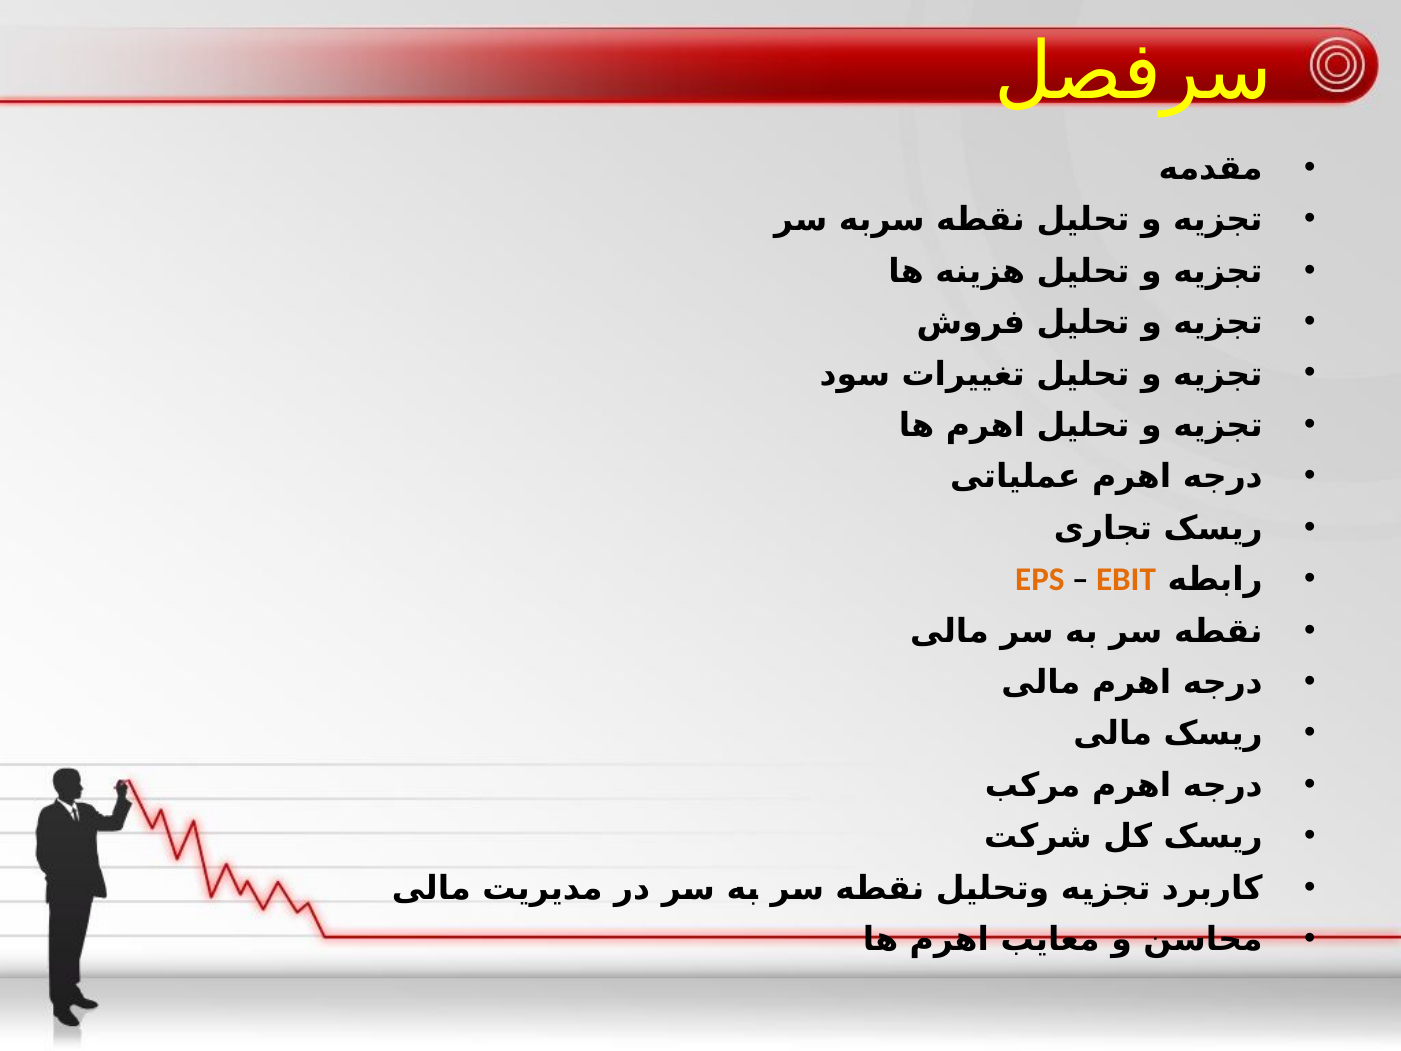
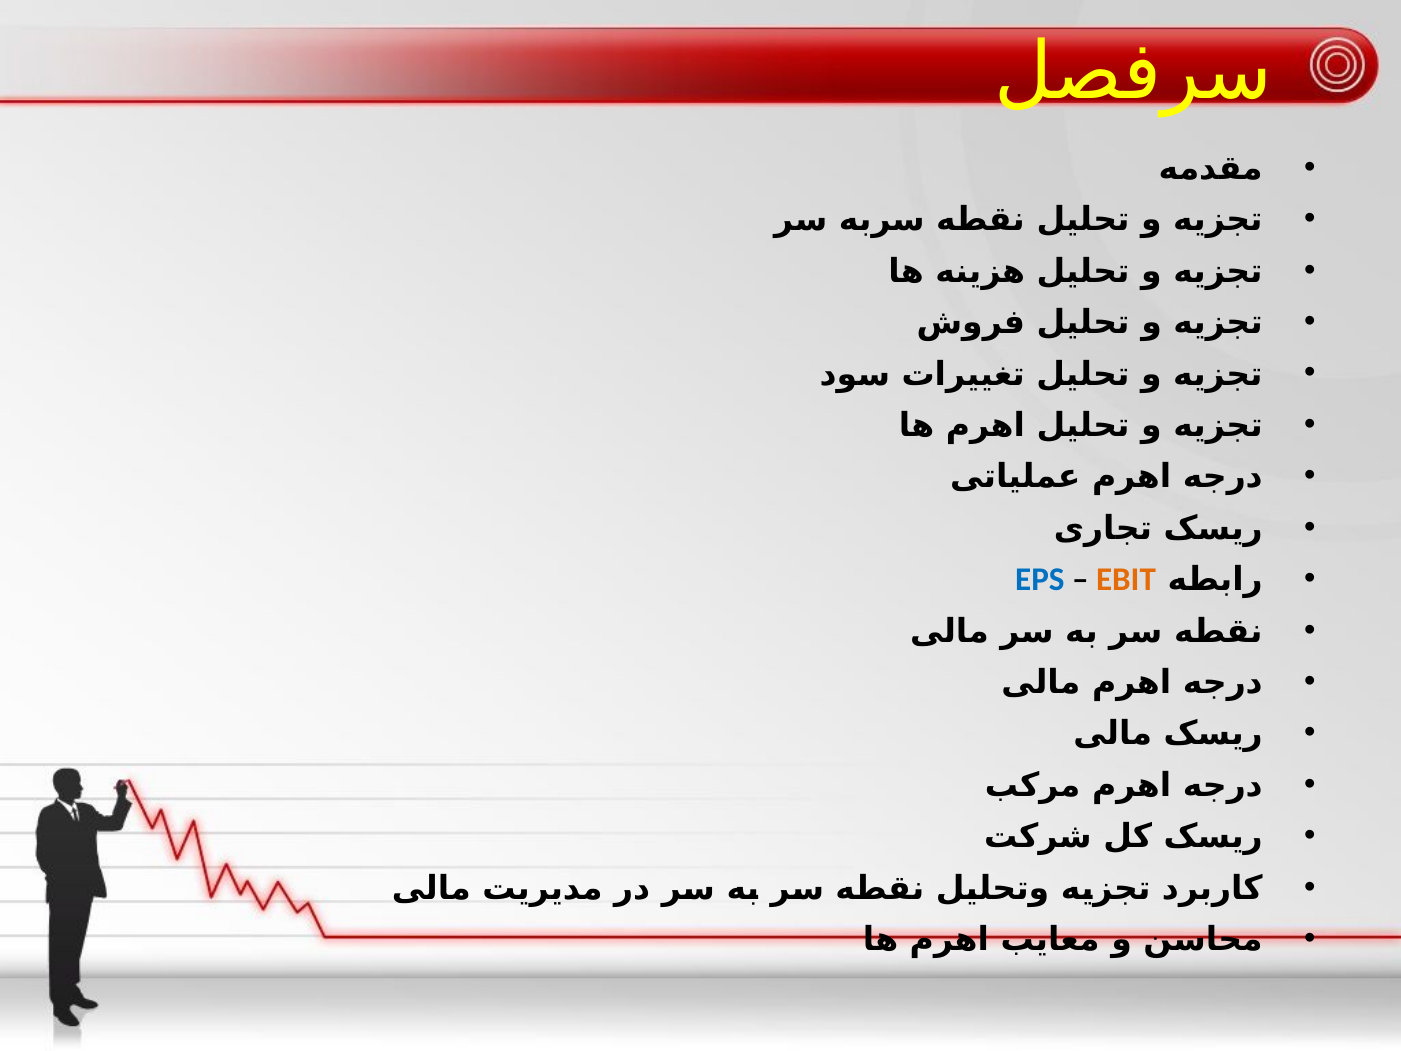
EPS colour: orange -> blue
